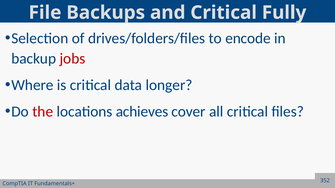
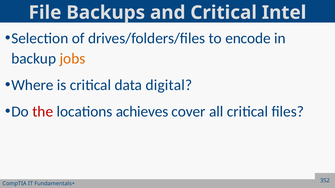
Fully: Fully -> Intel
jobs colour: red -> orange
longer: longer -> digital
